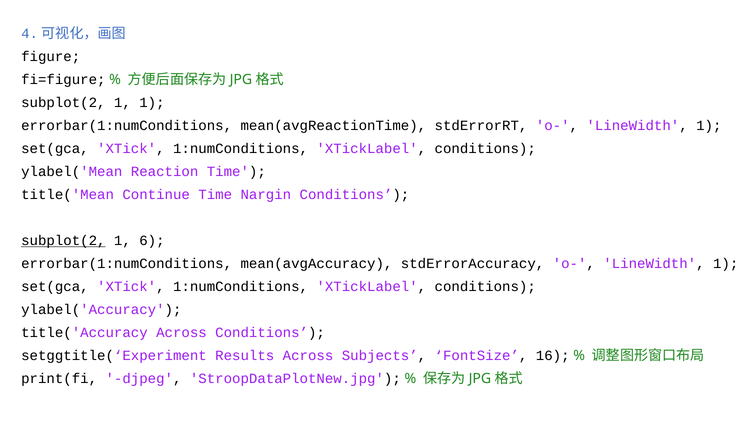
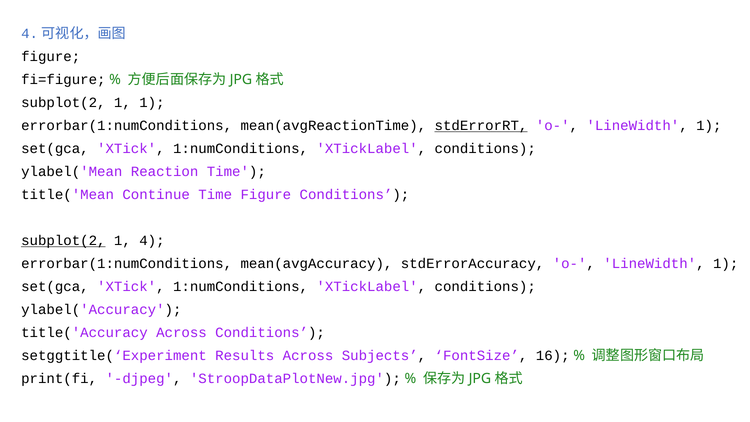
stdErrorRT underline: none -> present
Time Nargin: Nargin -> Figure
6: 6 -> 4
